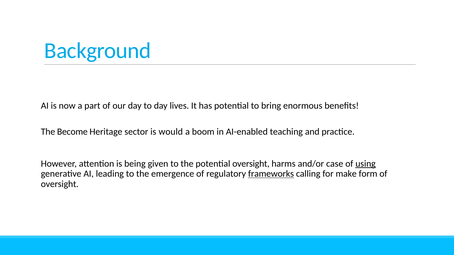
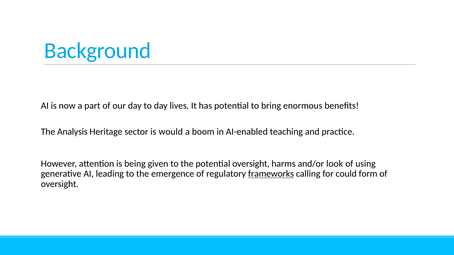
Become: Become -> Analysis
case: case -> look
using underline: present -> none
make: make -> could
